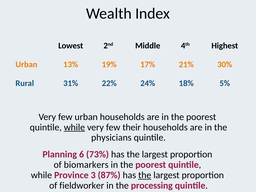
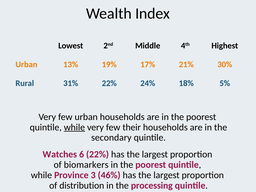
physicians: physicians -> secondary
Planning: Planning -> Watches
6 73%: 73% -> 22%
87%: 87% -> 46%
the at (145, 175) underline: present -> none
fieldworker: fieldworker -> distribution
